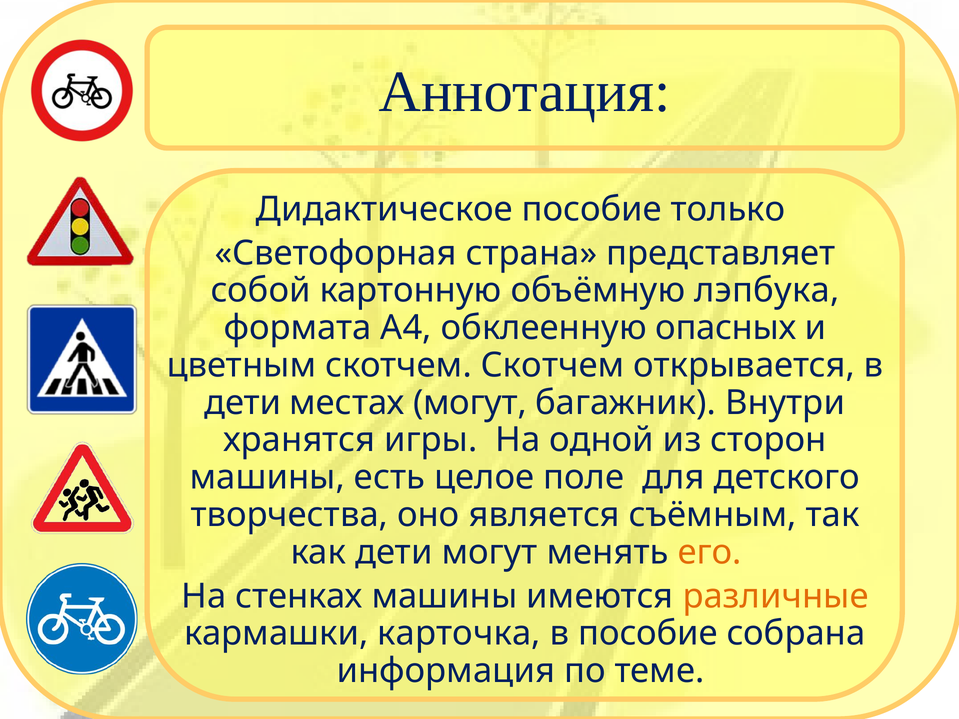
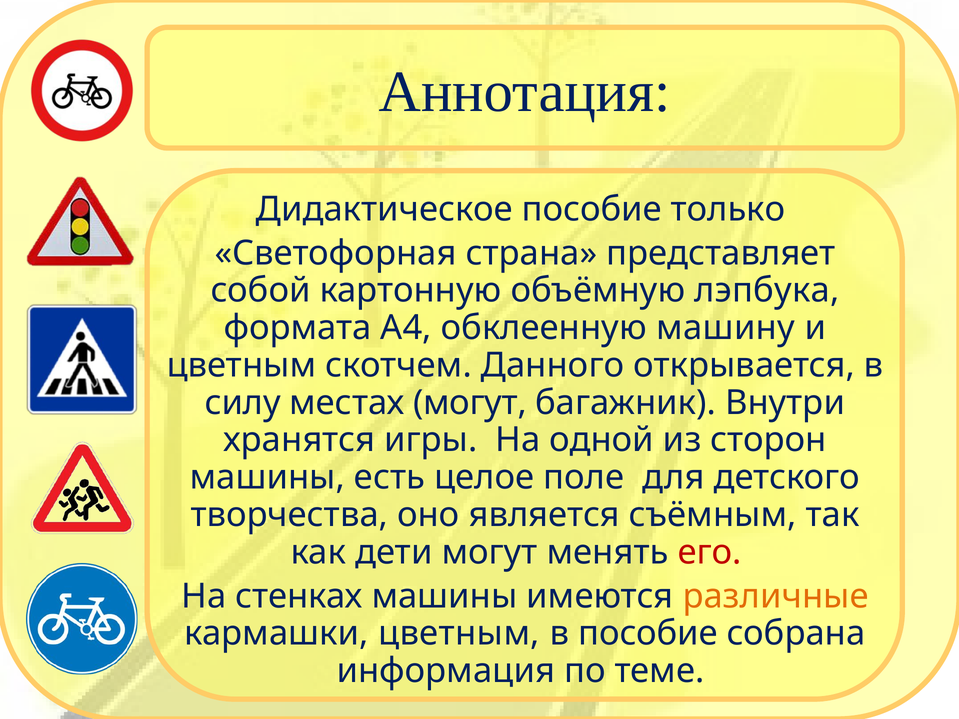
опасных: опасных -> машину
скотчем Скотчем: Скотчем -> Данного
дети at (243, 403): дети -> силу
его colour: orange -> red
кармашки карточка: карточка -> цветным
